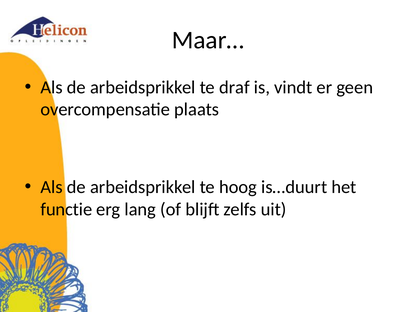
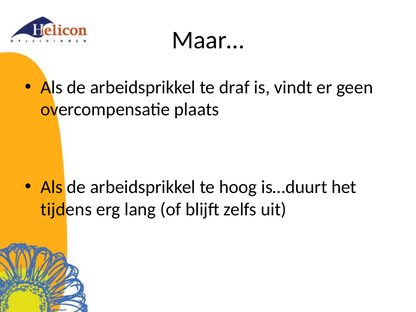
functie: functie -> tijdens
